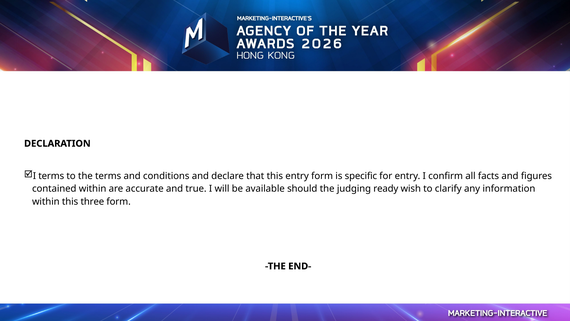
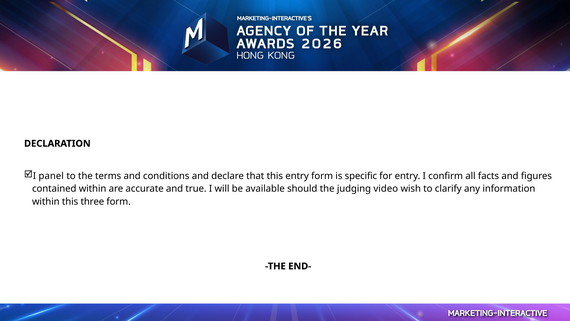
I terms: terms -> panel
ready: ready -> video
